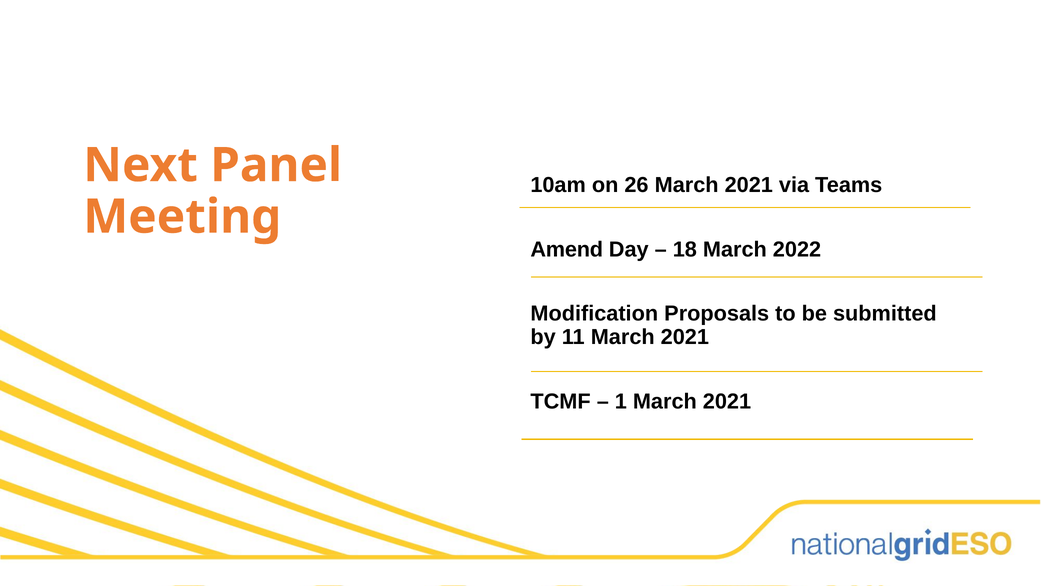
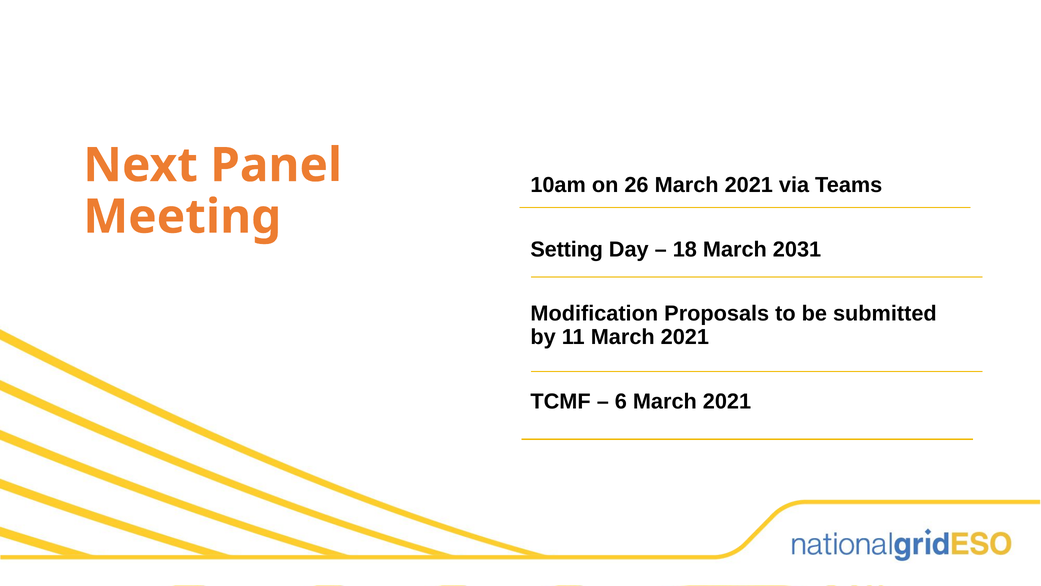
Amend: Amend -> Setting
2022: 2022 -> 2031
1: 1 -> 6
